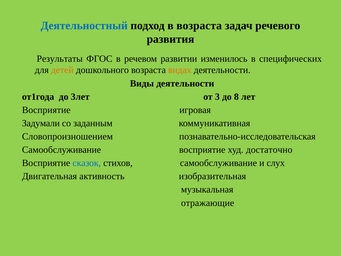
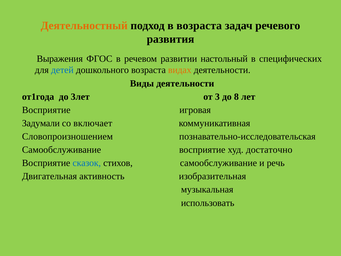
Деятельностный colour: blue -> orange
Результаты: Результаты -> Выражения
изменилось: изменилось -> настольный
детей colour: orange -> blue
заданным: заданным -> включает
слух: слух -> речь
отражающие: отражающие -> использовать
